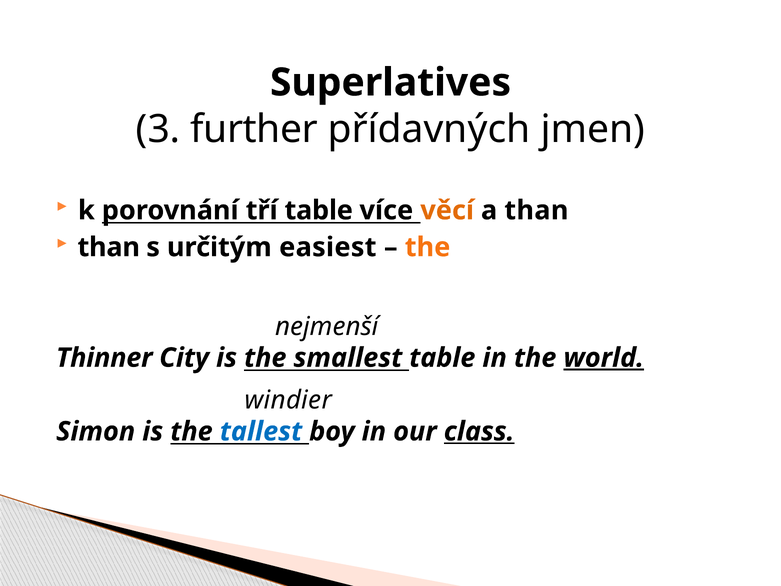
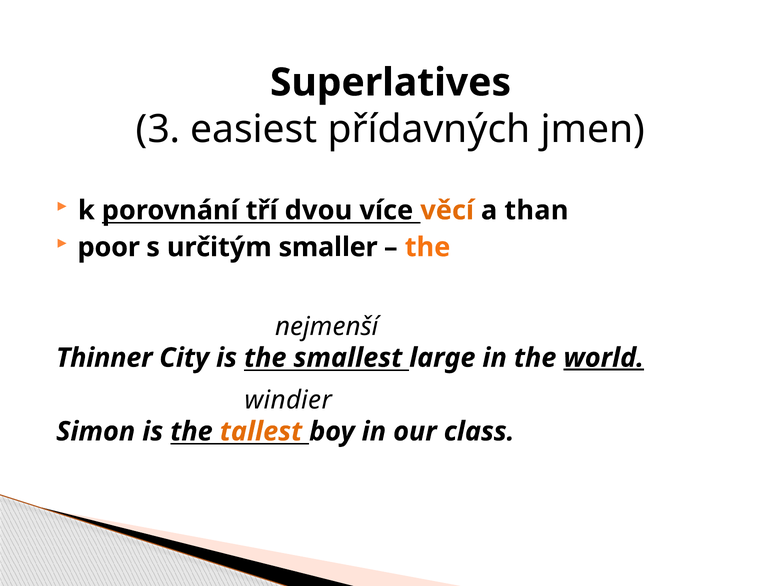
further: further -> easiest
tří table: table -> dvou
than at (109, 247): than -> poor
easiest: easiest -> smaller
smallest table: table -> large
tallest colour: blue -> orange
class underline: present -> none
